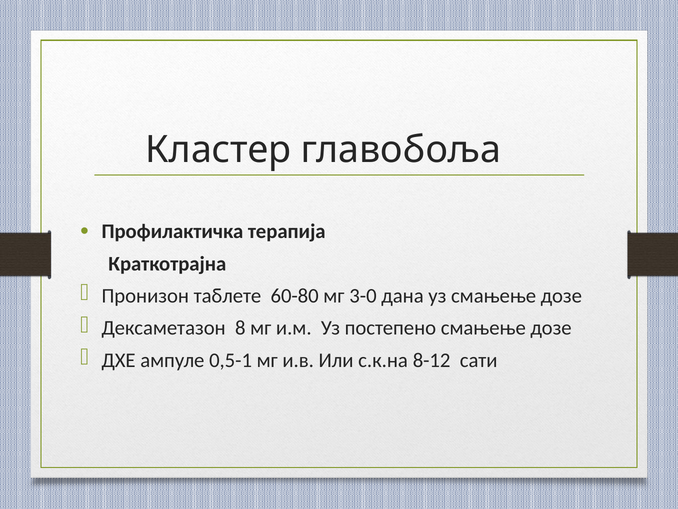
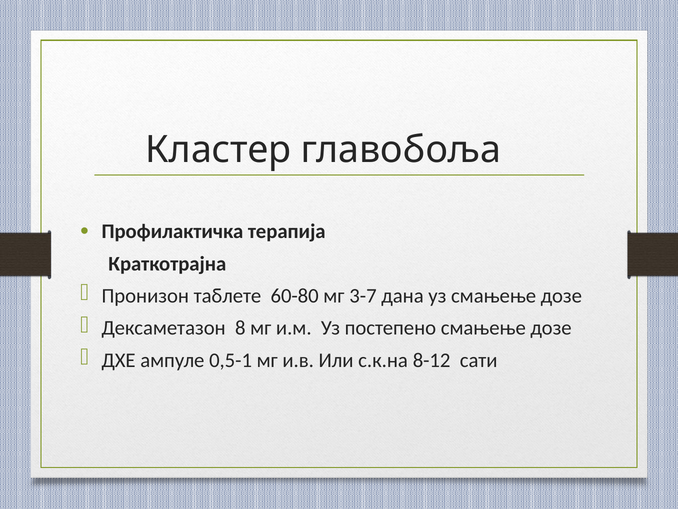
3-0: 3-0 -> 3-7
